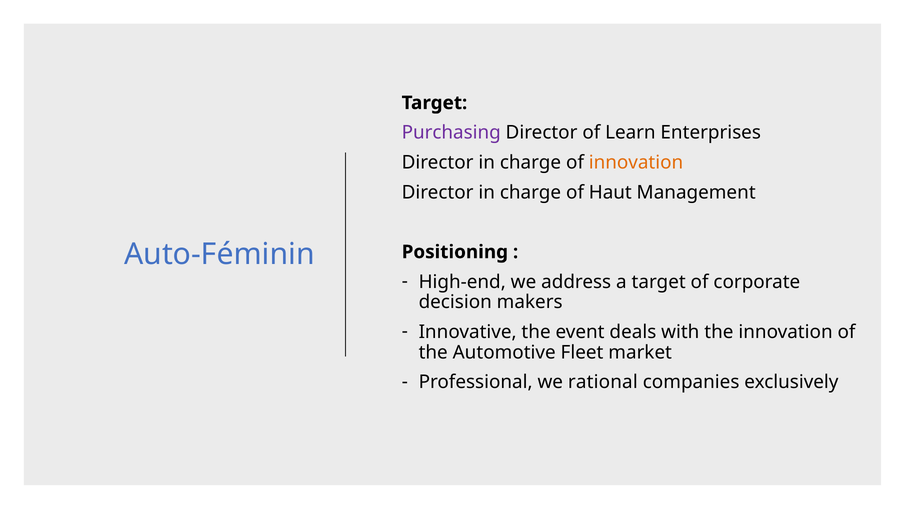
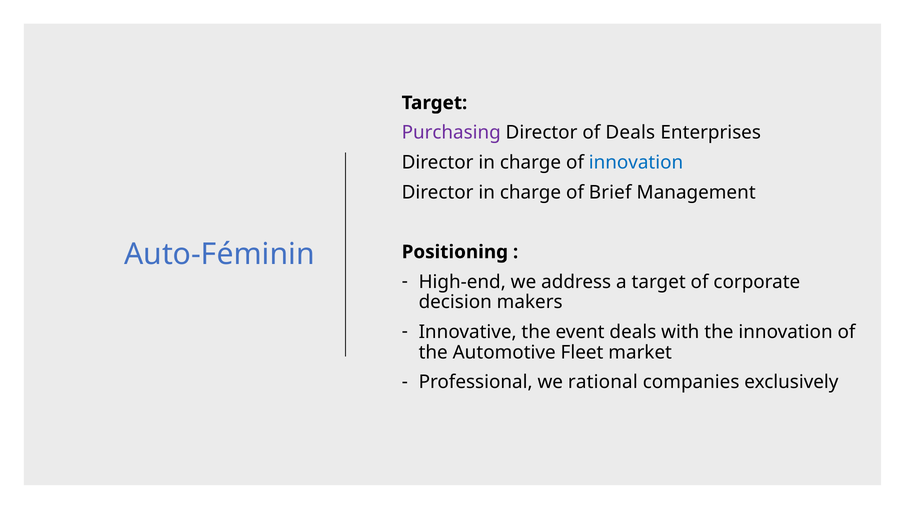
of Learn: Learn -> Deals
innovation at (636, 163) colour: orange -> blue
Haut: Haut -> Brief
